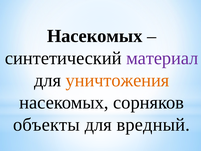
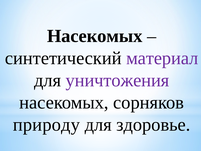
уничтожения colour: orange -> purple
объекты: объекты -> природу
вредный: вредный -> здоровье
